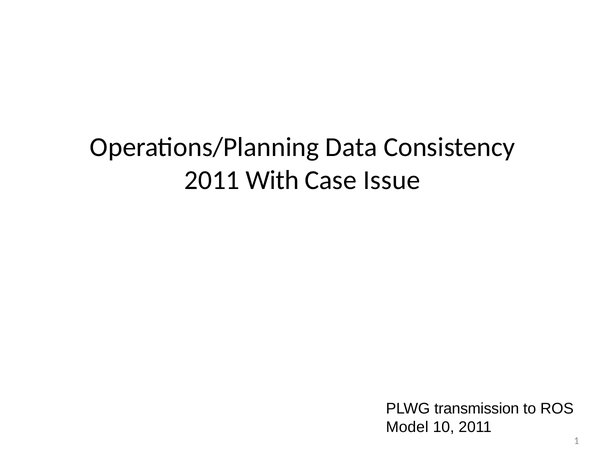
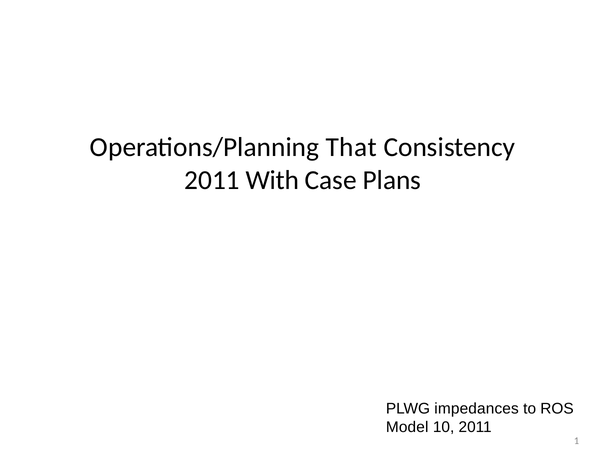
Data: Data -> That
Issue: Issue -> Plans
transmission: transmission -> impedances
